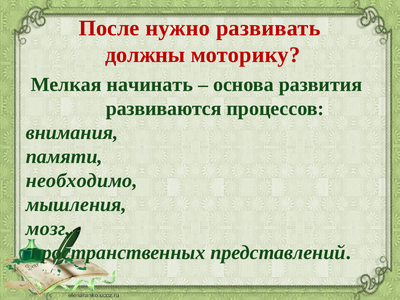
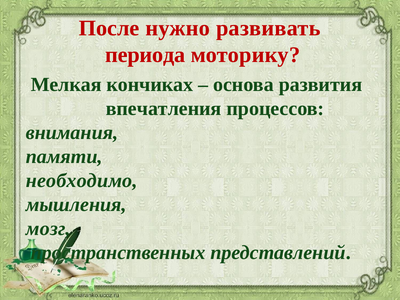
должны: должны -> периода
начинать: начинать -> кончиках
развиваются: развиваются -> впечатления
